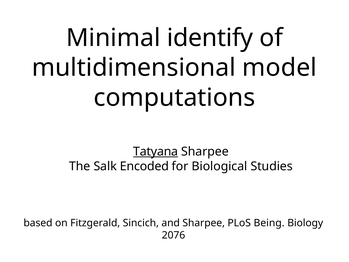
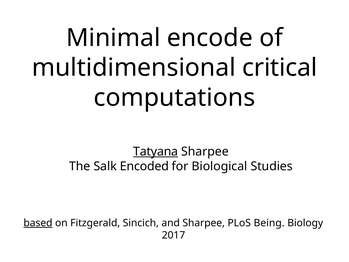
identify: identify -> encode
model: model -> critical
based underline: none -> present
2076: 2076 -> 2017
